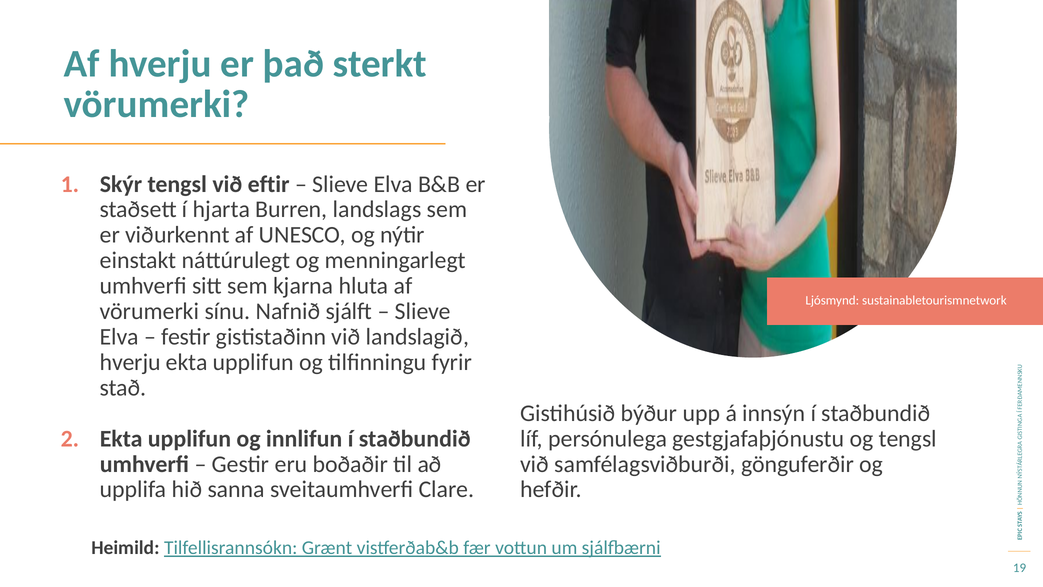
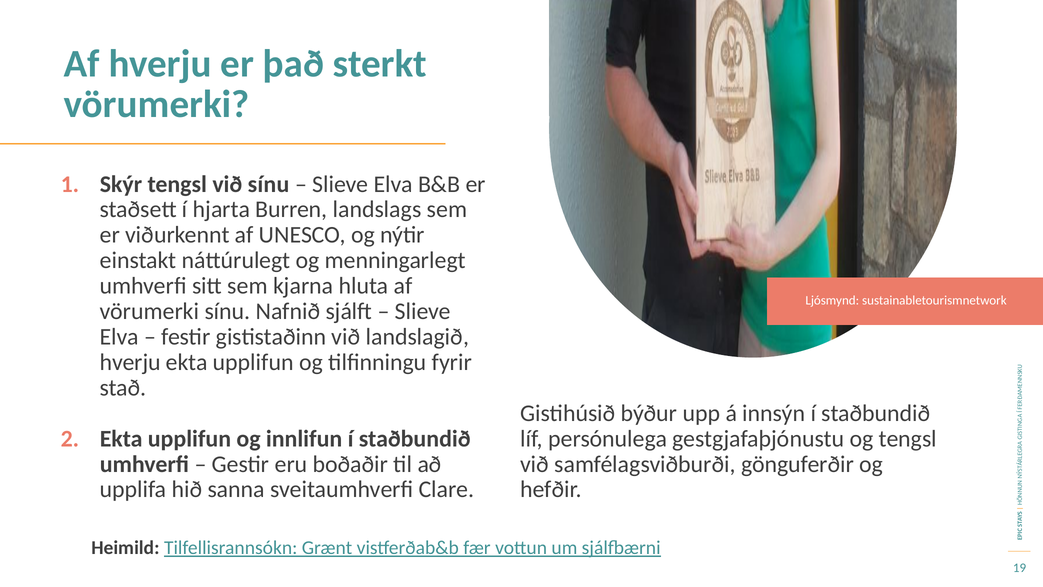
við eftir: eftir -> sínu
